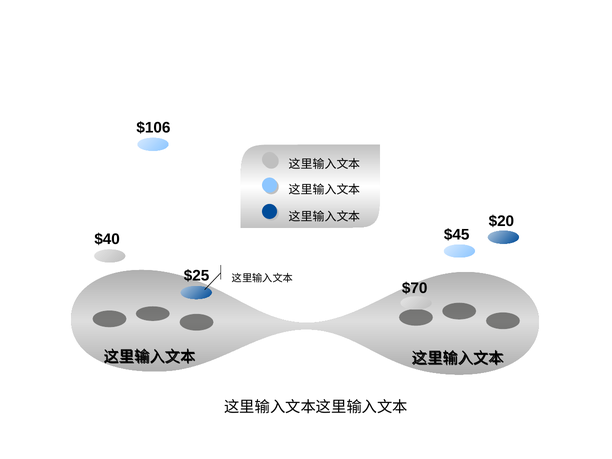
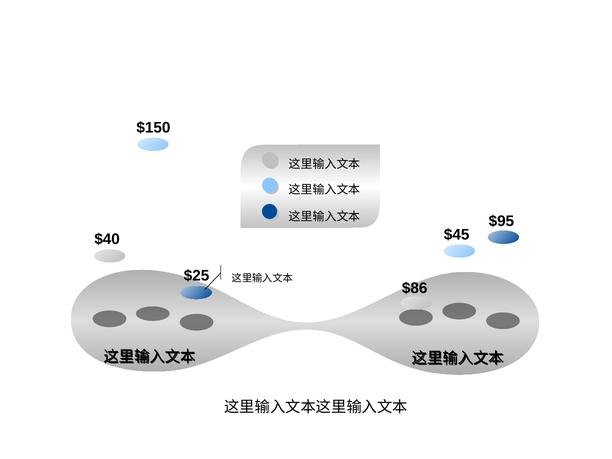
$106: $106 -> $150
$20: $20 -> $95
$70: $70 -> $86
